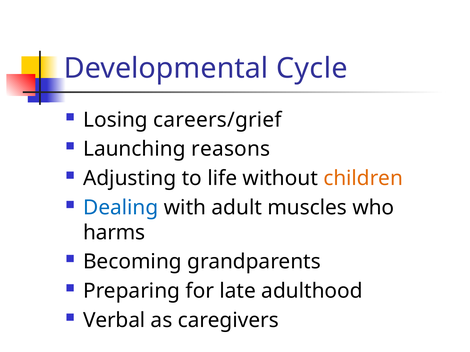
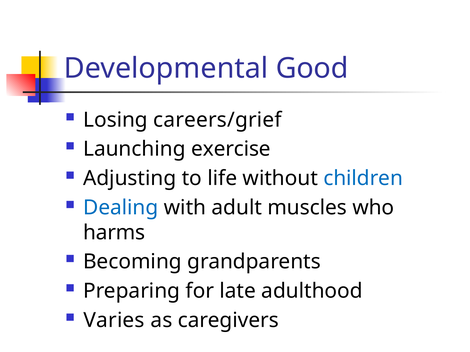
Cycle: Cycle -> Good
reasons: reasons -> exercise
children colour: orange -> blue
Verbal: Verbal -> Varies
